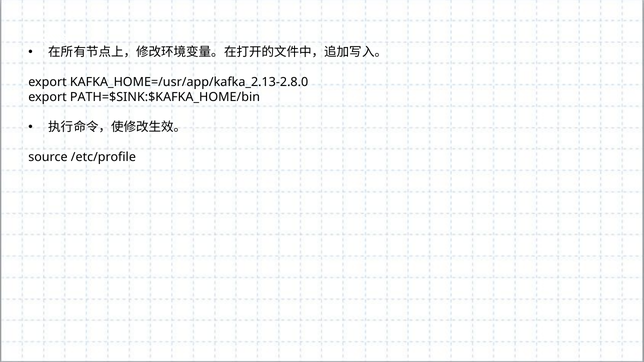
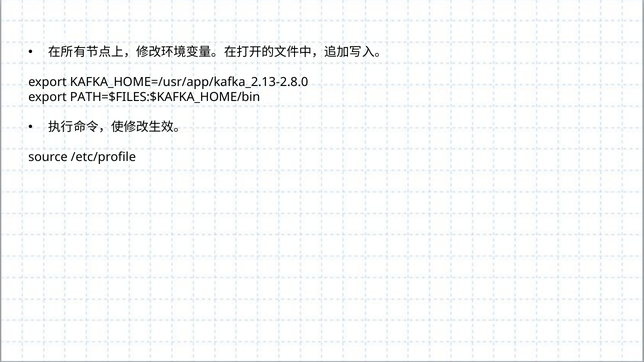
PATH=$SINK:$KAFKA_HOME/bin: PATH=$SINK:$KAFKA_HOME/bin -> PATH=$FILES:$KAFKA_HOME/bin
